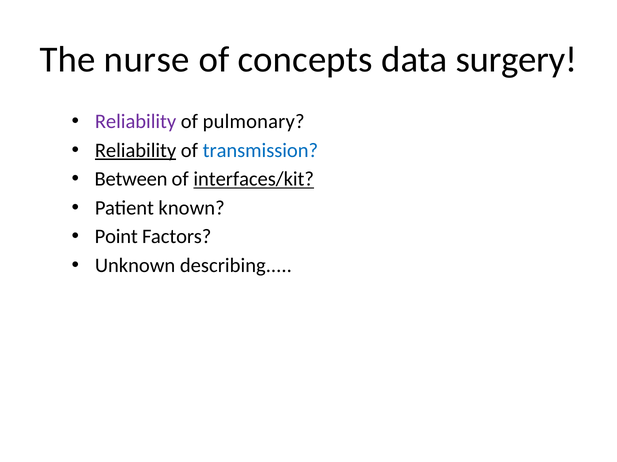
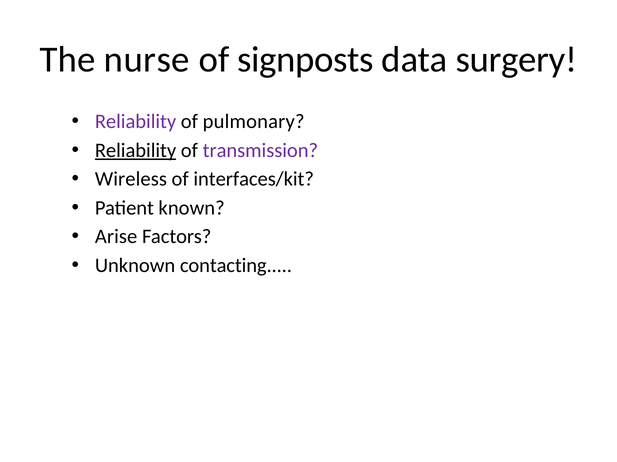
concepts: concepts -> signposts
transmission colour: blue -> purple
Between: Between -> Wireless
interfaces/kit underline: present -> none
Point: Point -> Arise
describing: describing -> contacting
